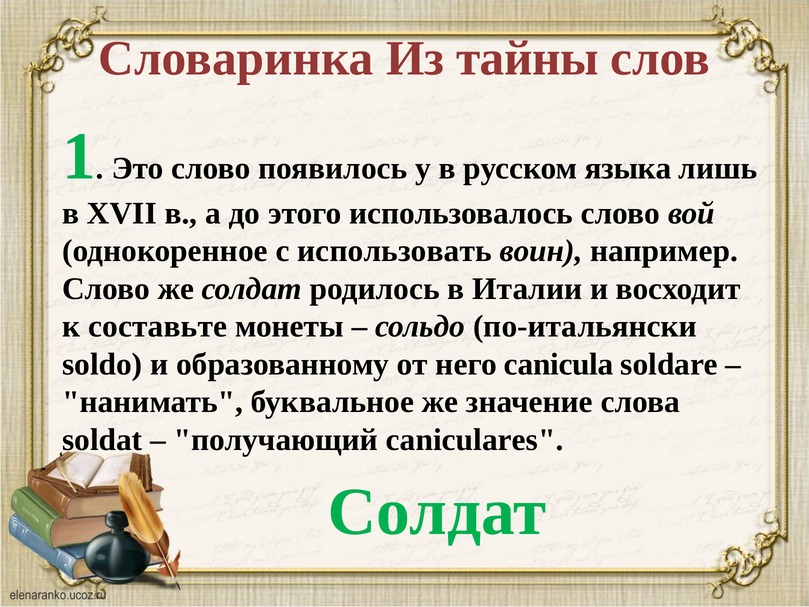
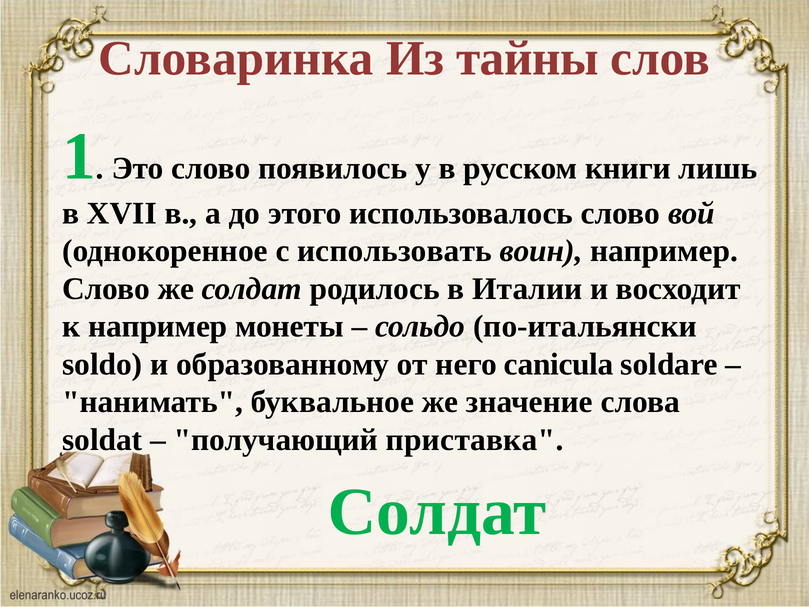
языка: языка -> книги
к составьте: составьте -> например
caniculares: caniculares -> приставка
